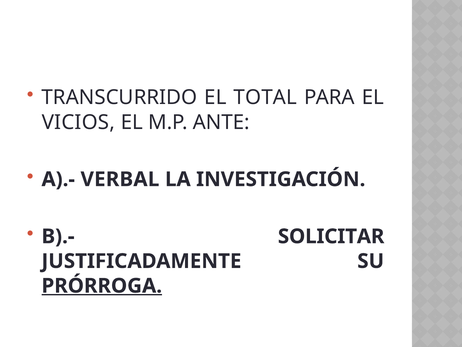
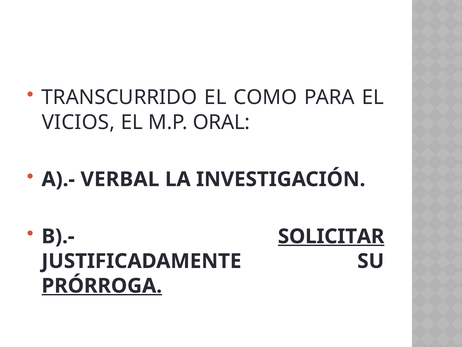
TOTAL: TOTAL -> COMO
ANTE: ANTE -> ORAL
SOLICITAR underline: none -> present
